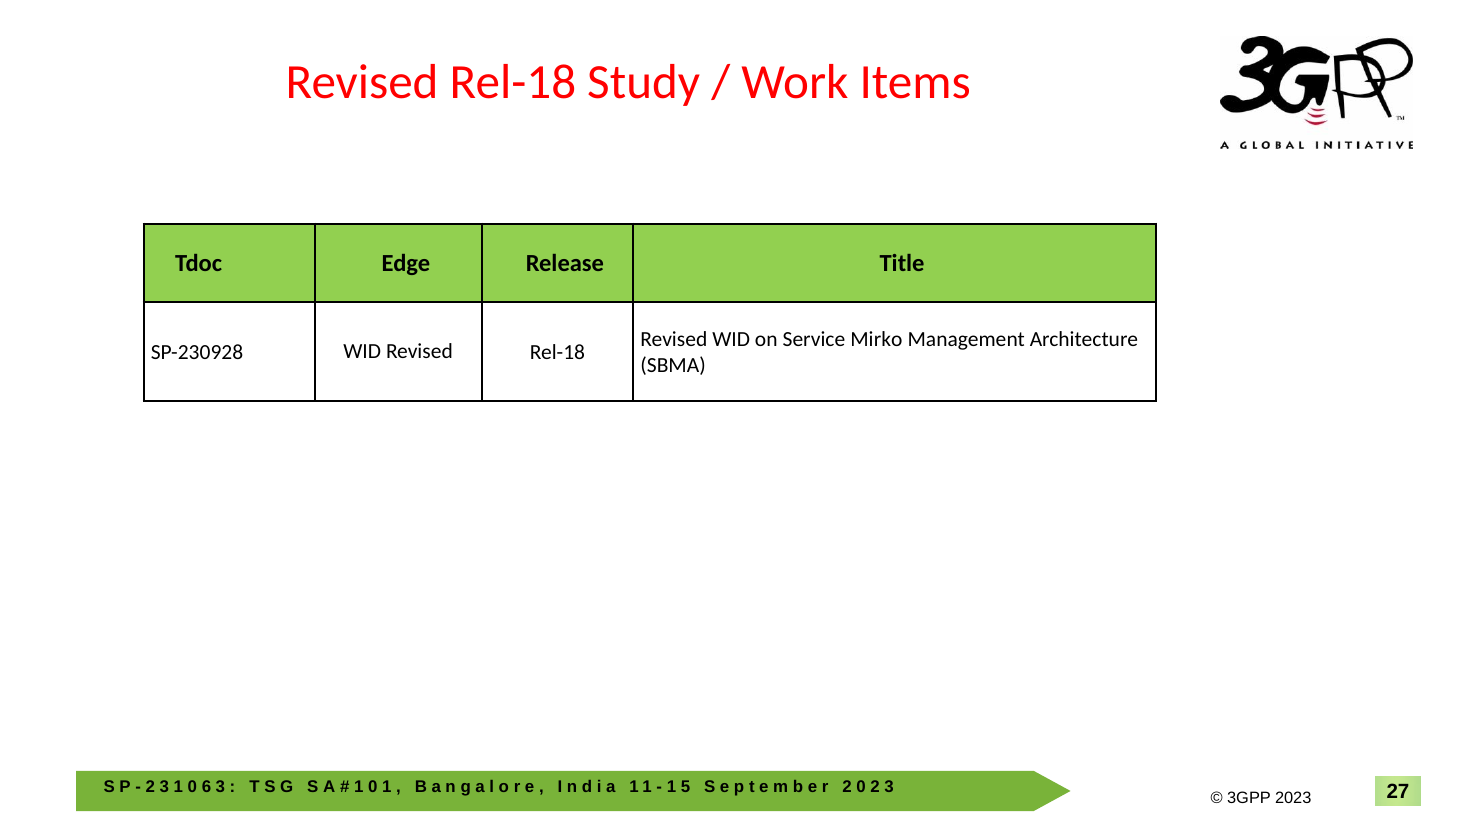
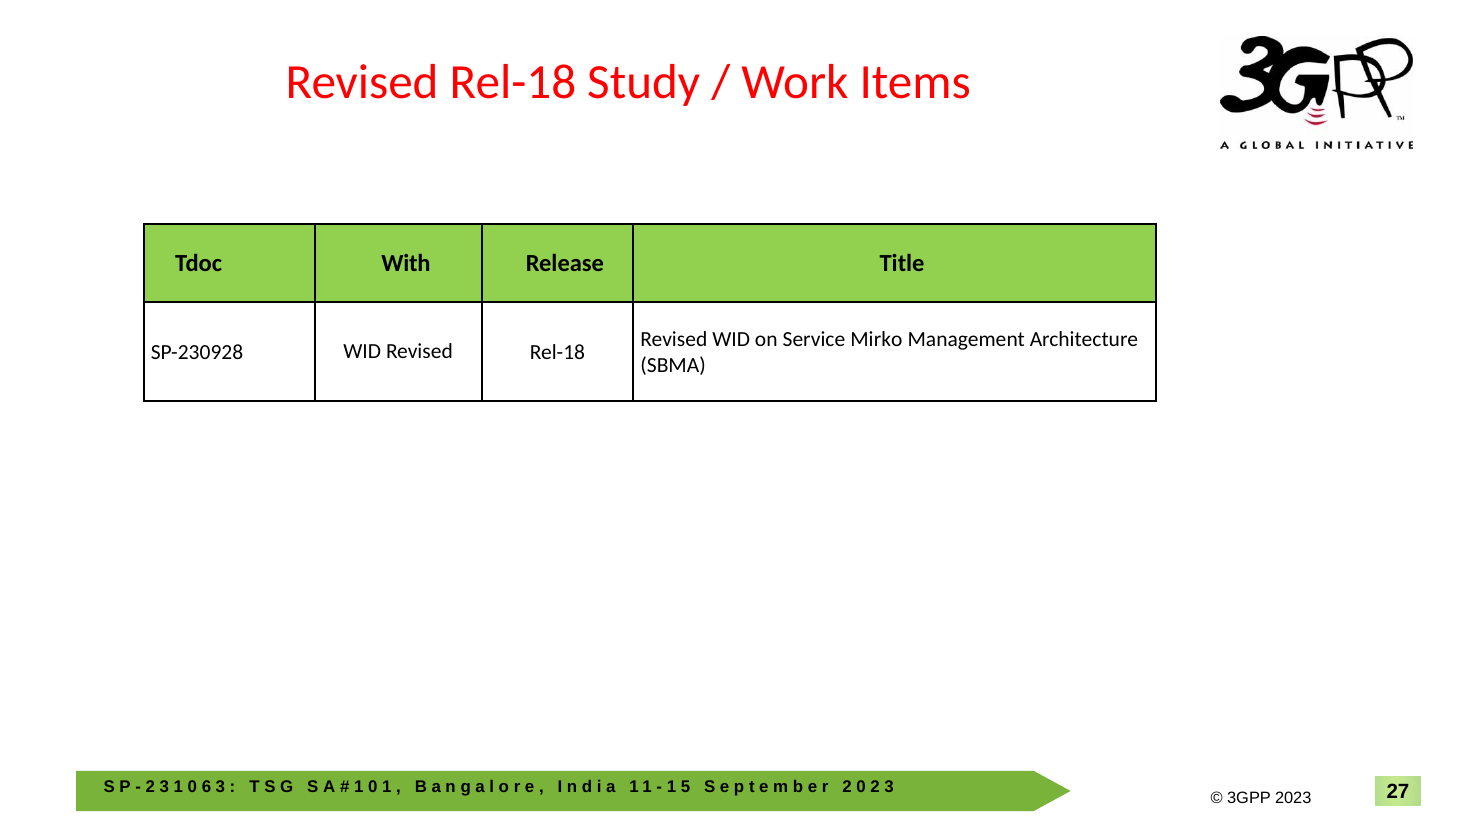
Edge: Edge -> With
